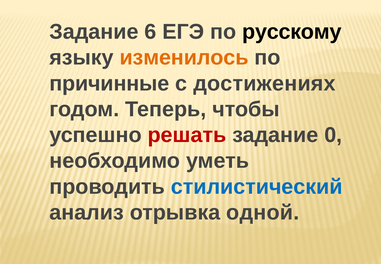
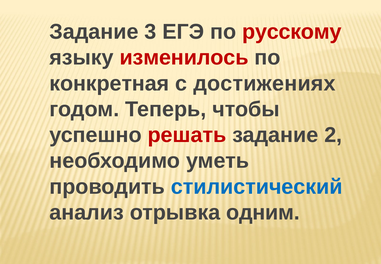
6: 6 -> 3
русскому colour: black -> red
изменилось colour: orange -> red
причинные: причинные -> конкретная
0: 0 -> 2
одной: одной -> одним
